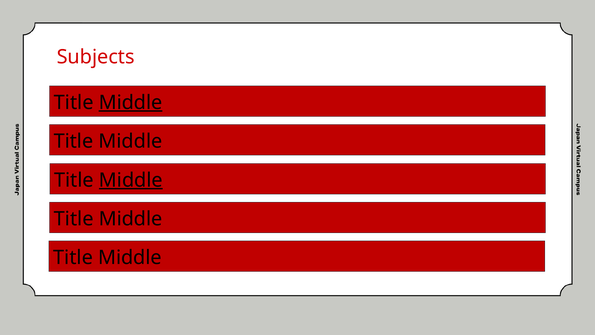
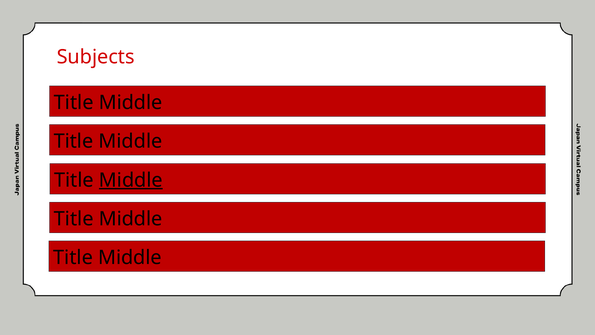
Middle at (131, 102) underline: present -> none
